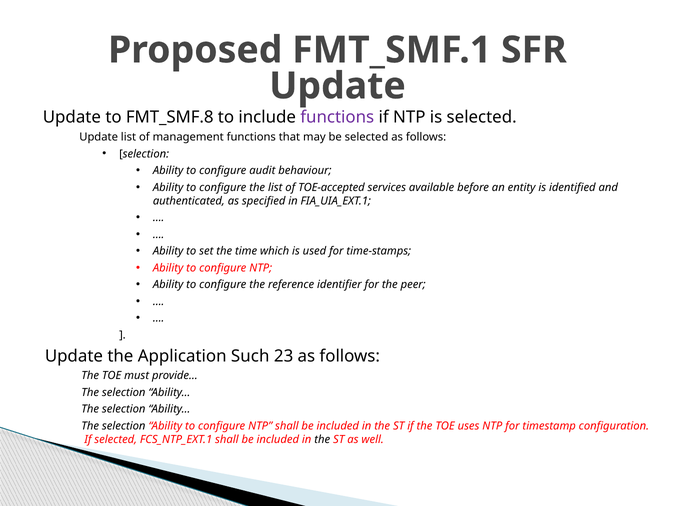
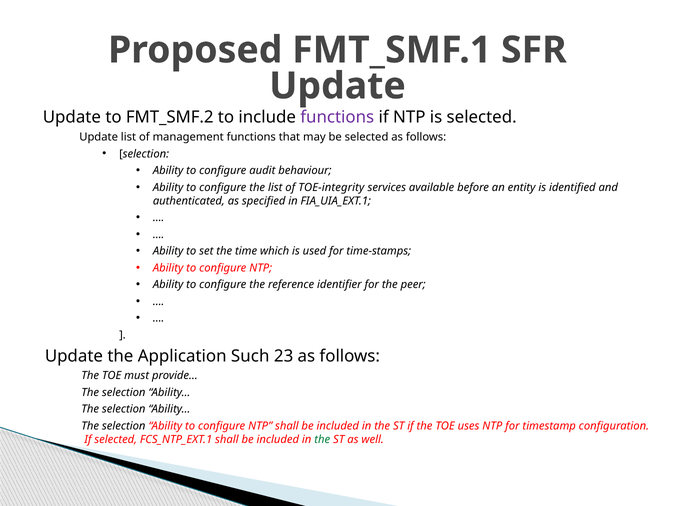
FMT_SMF.8: FMT_SMF.8 -> FMT_SMF.2
TOE-accepted: TOE-accepted -> TOE-integrity
the at (322, 440) colour: black -> green
